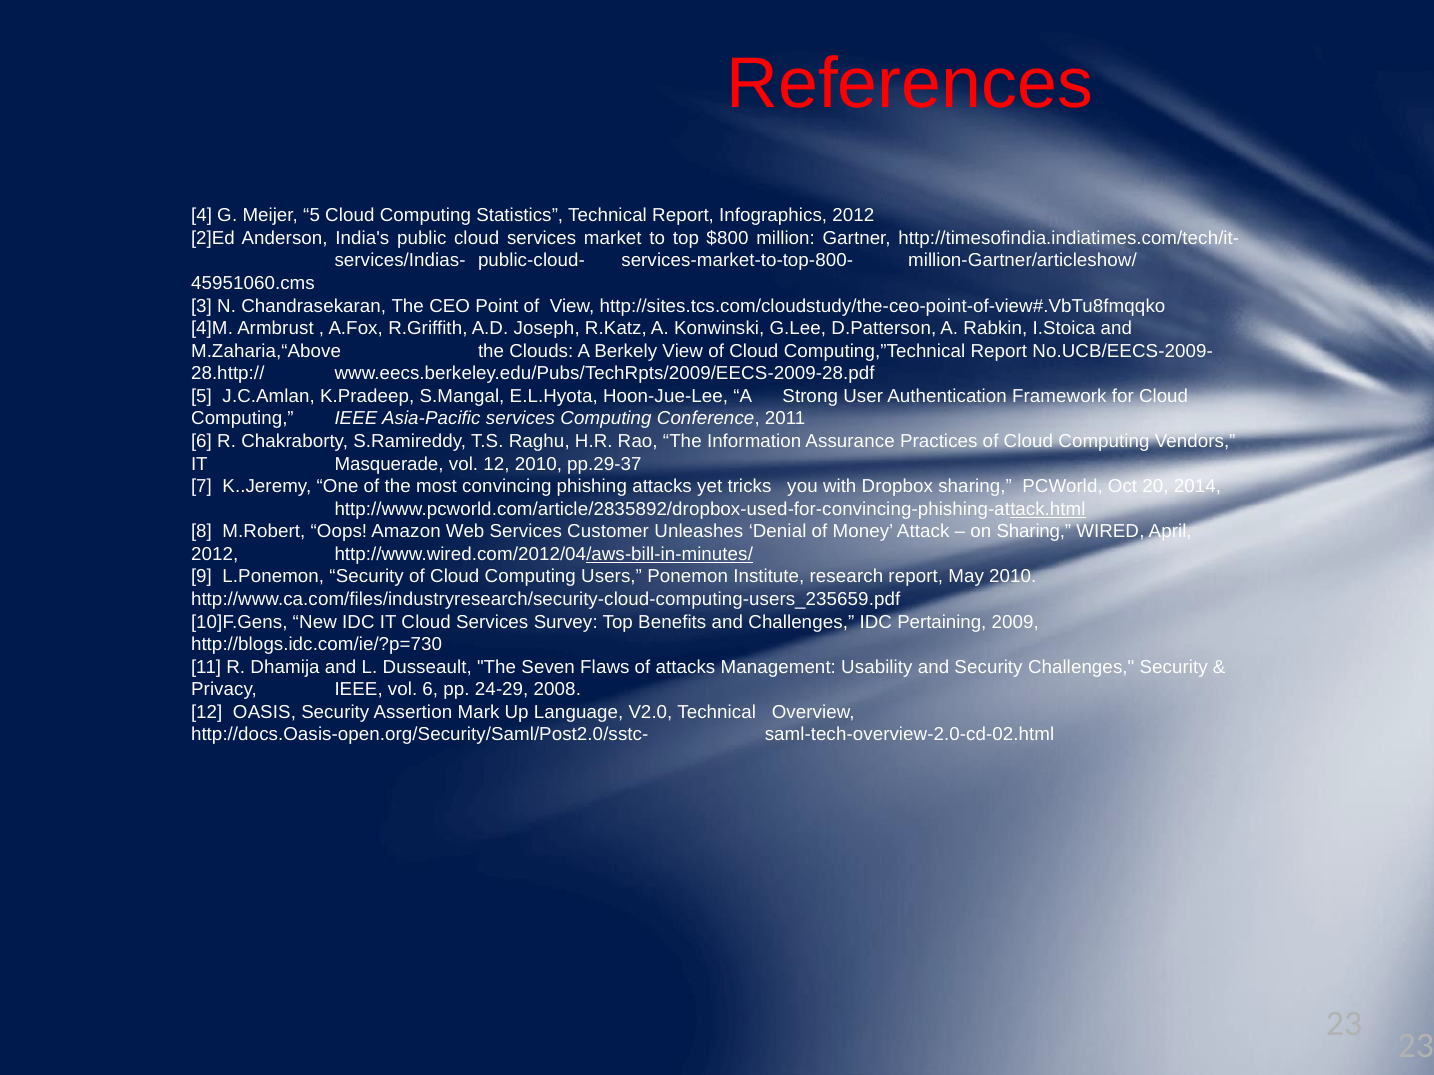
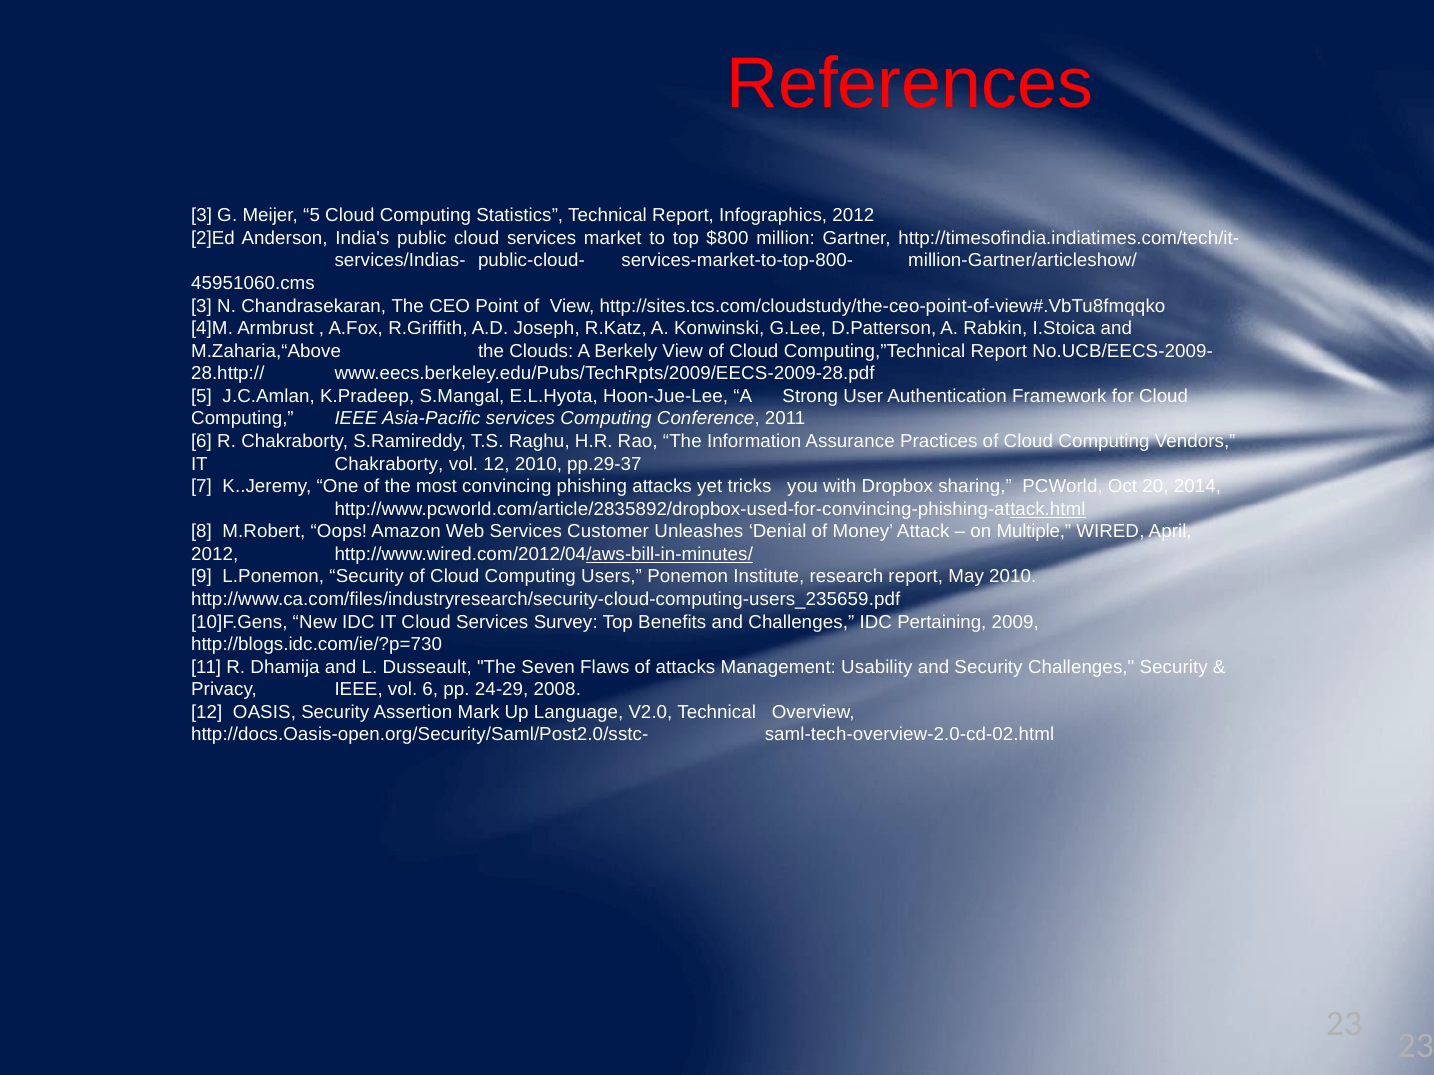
4 at (202, 216): 4 -> 3
IT Masquerade: Masquerade -> Chakraborty
on Sharing: Sharing -> Multiple
